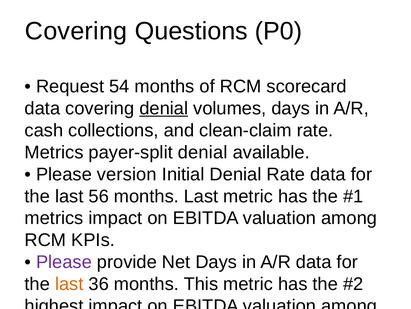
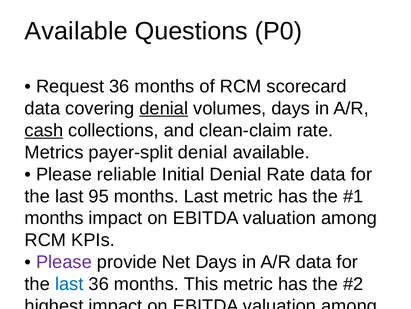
Covering at (76, 31): Covering -> Available
Request 54: 54 -> 36
cash at (44, 130) underline: none -> present
version: version -> reliable
56: 56 -> 95
metrics at (54, 218): metrics -> months
last at (69, 284) colour: orange -> blue
